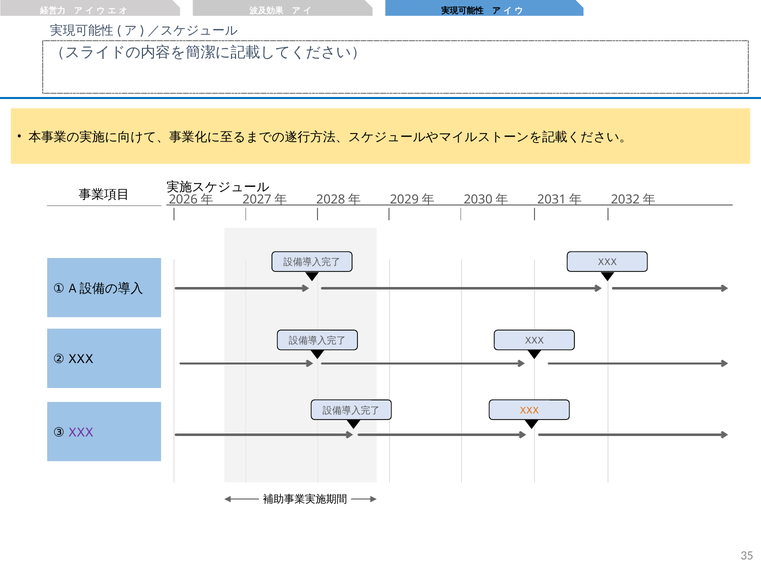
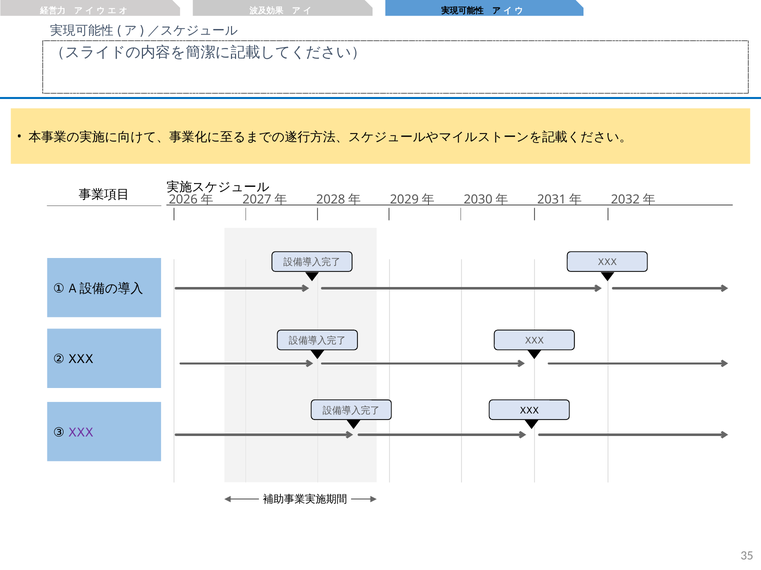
XXX at (529, 411) colour: orange -> black
